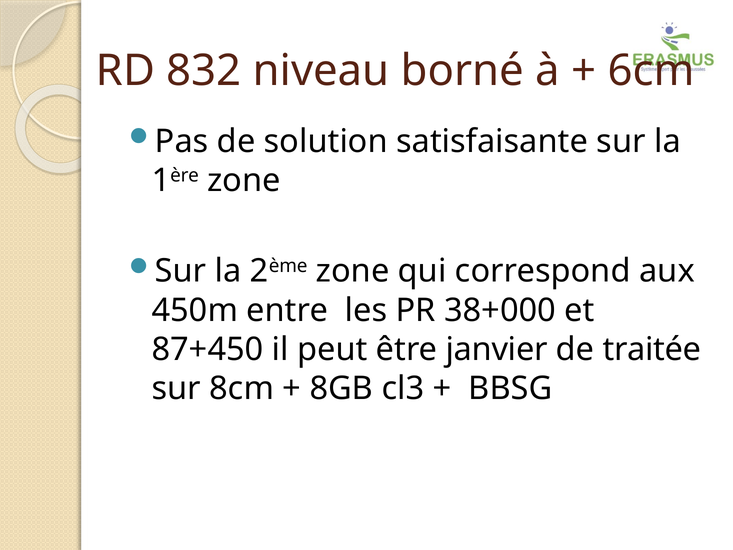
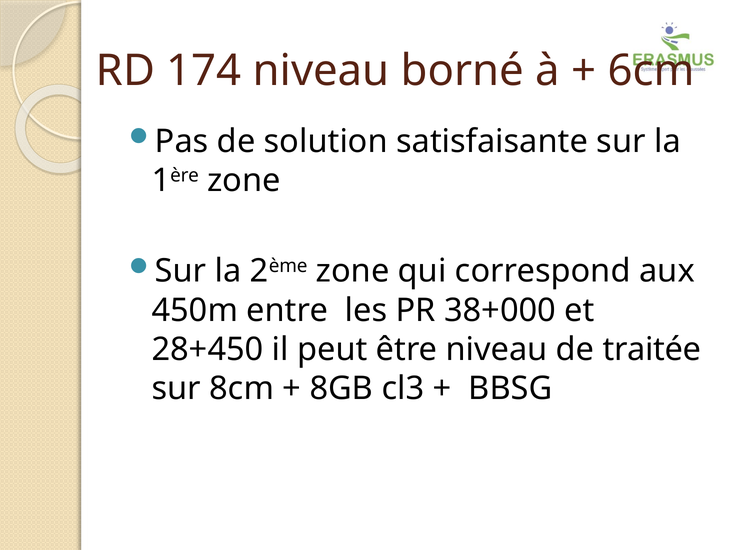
832: 832 -> 174
87+450: 87+450 -> 28+450
être janvier: janvier -> niveau
